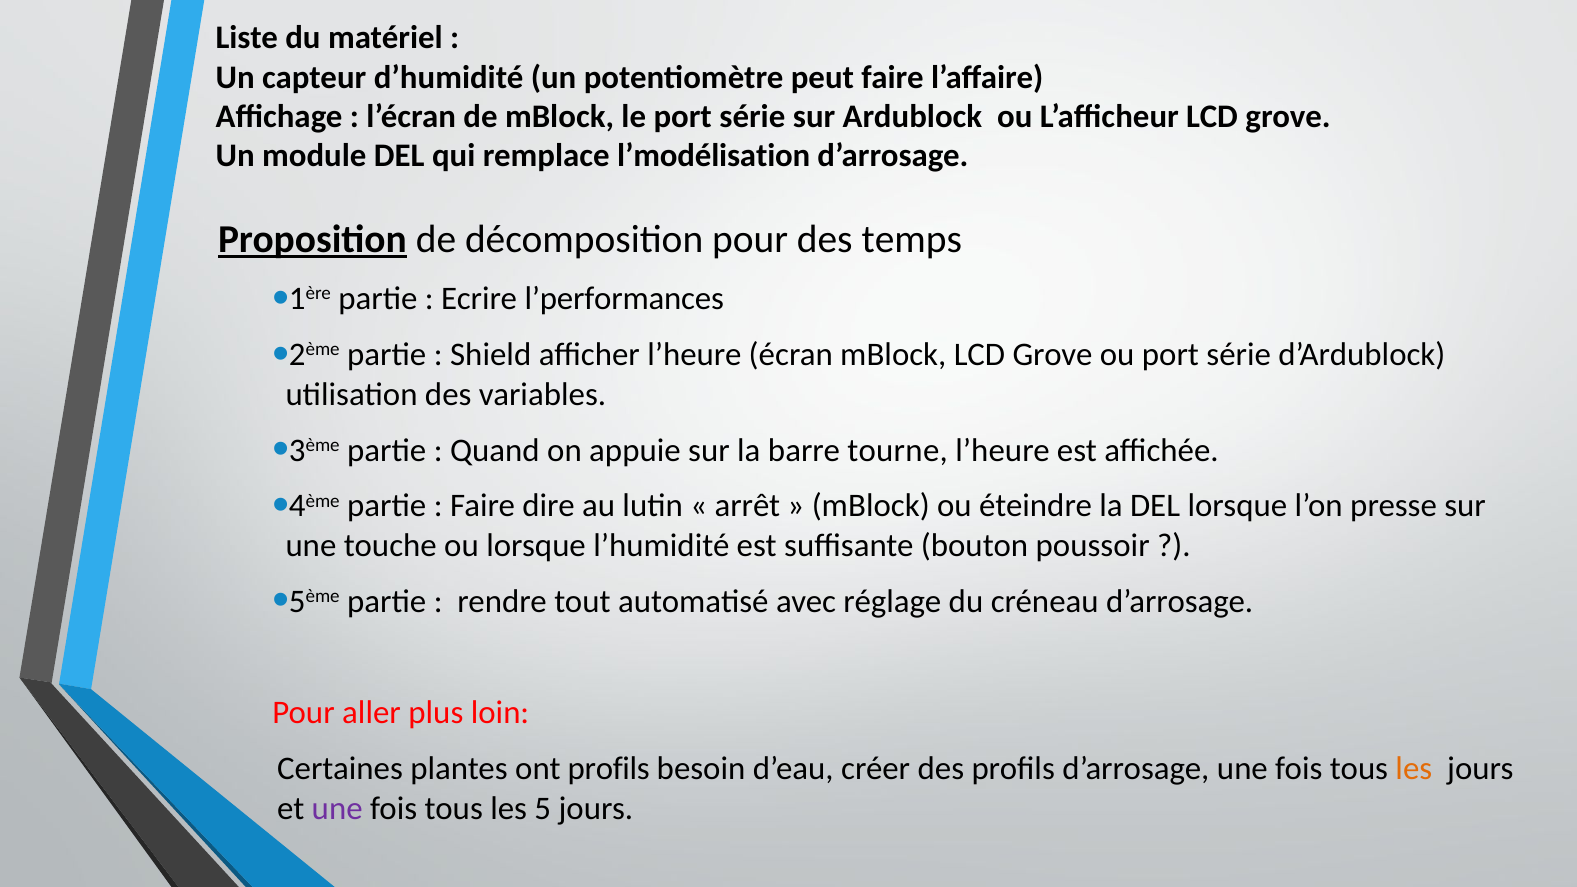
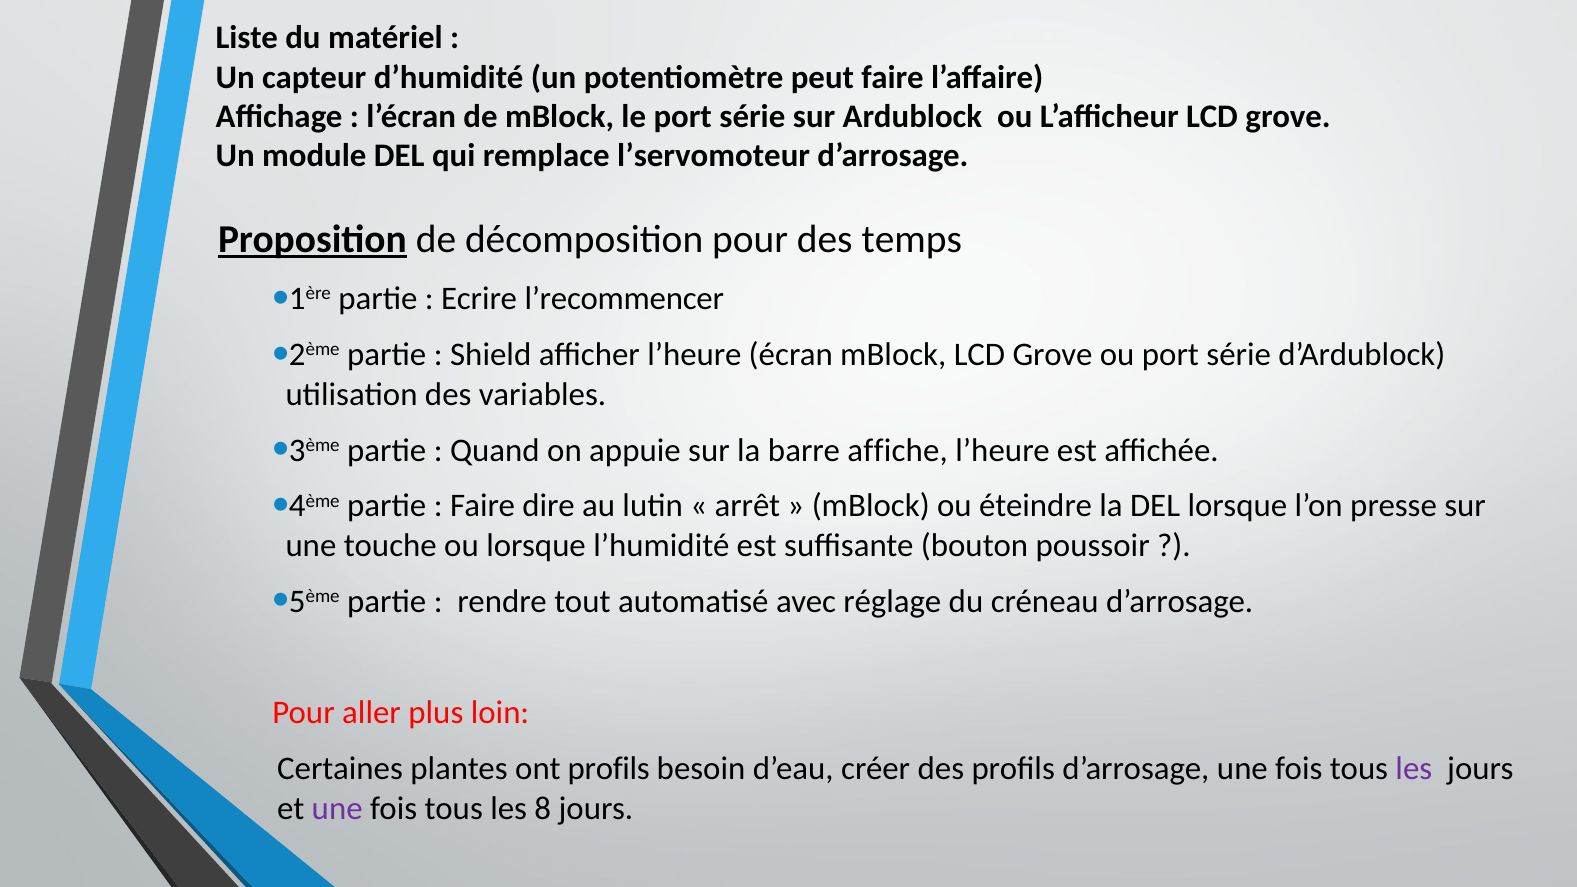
l’modélisation: l’modélisation -> l’servomoteur
l’performances: l’performances -> l’recommencer
tourne: tourne -> affiche
les at (1414, 769) colour: orange -> purple
5: 5 -> 8
